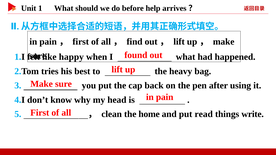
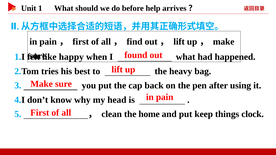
read: read -> keep
write: write -> clock
